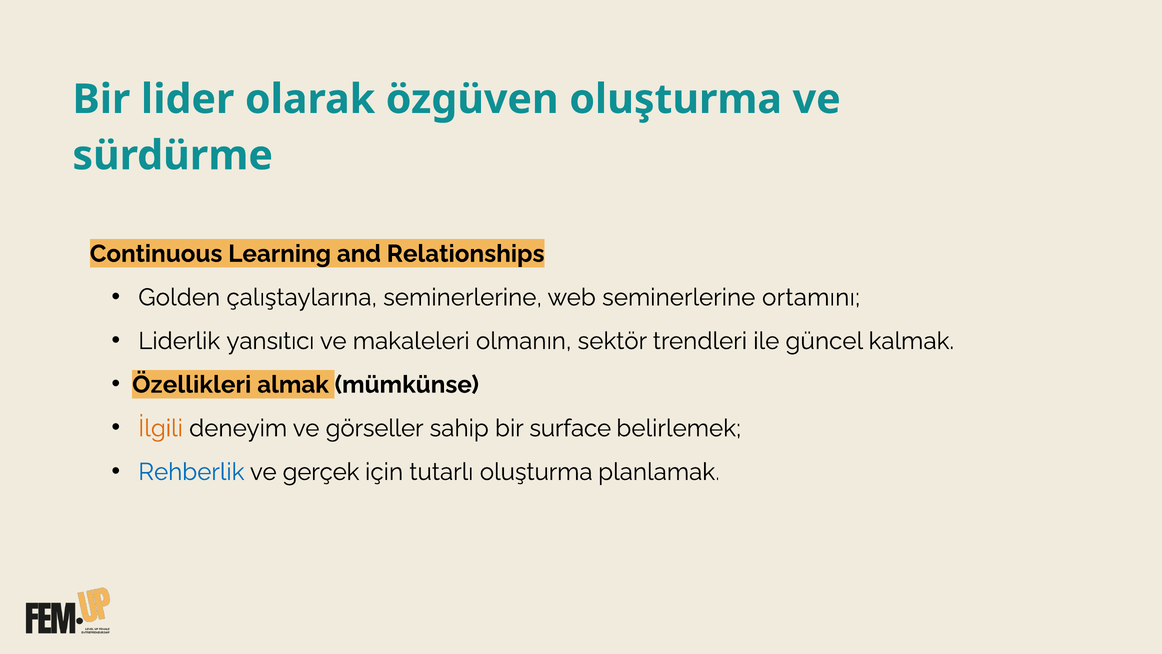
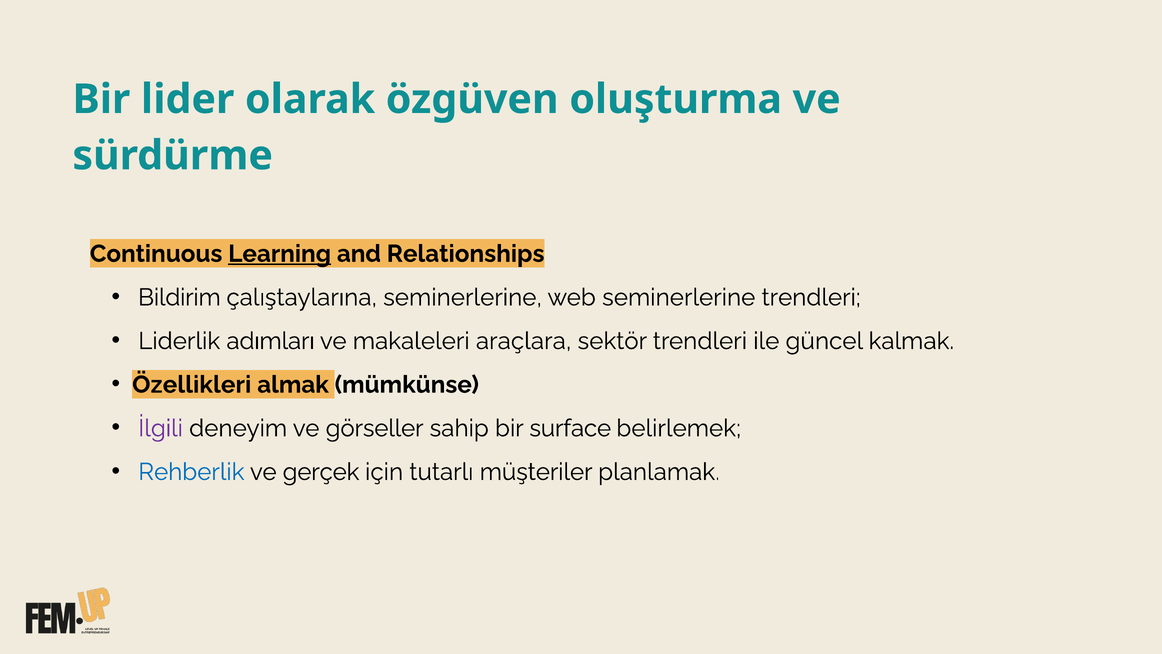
Learning underline: none -> present
Golden: Golden -> Bildirim
seminerlerine ortamını: ortamını -> trendleri
yansıtıcı: yansıtıcı -> adımları
olmanın: olmanın -> araçlara
İlgili colour: orange -> purple
tutarlı oluşturma: oluşturma -> müşteriler
